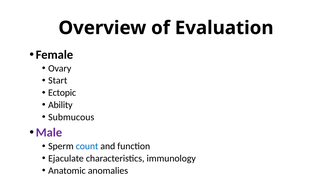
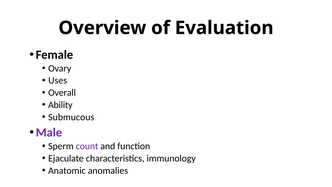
Start: Start -> Uses
Ectopic: Ectopic -> Overall
count colour: blue -> purple
